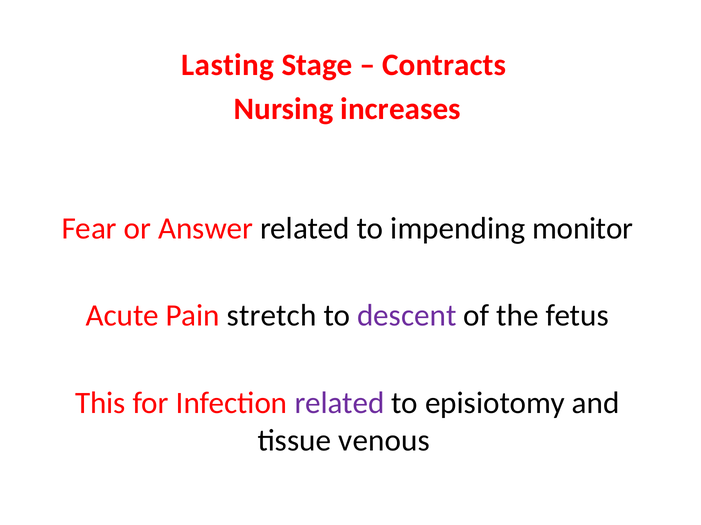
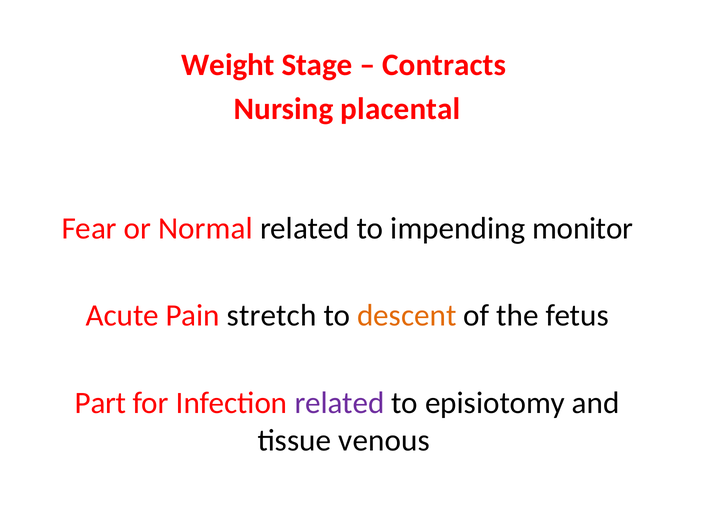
Lasting: Lasting -> Weight
increases: increases -> placental
Answer: Answer -> Normal
descent colour: purple -> orange
This: This -> Part
